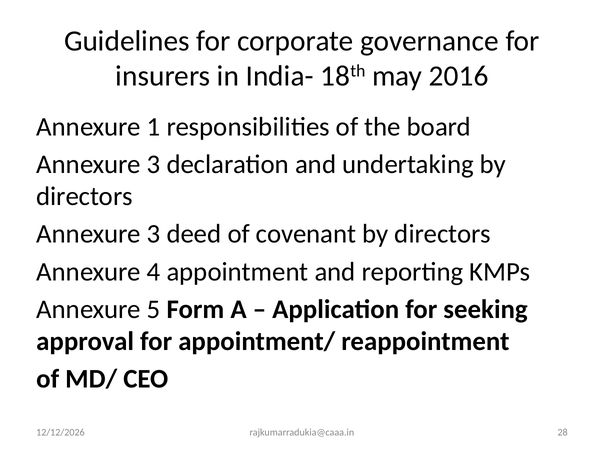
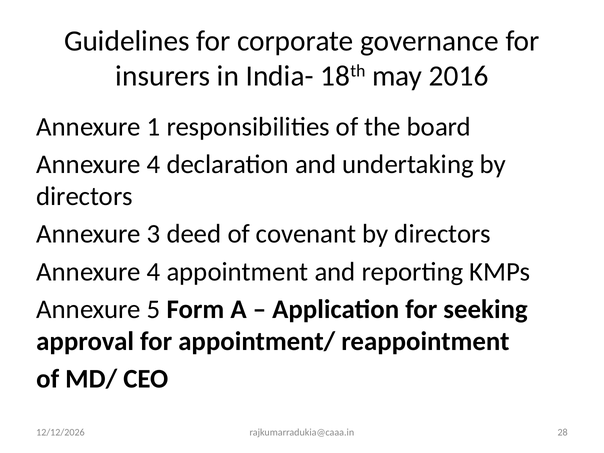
3 at (154, 164): 3 -> 4
